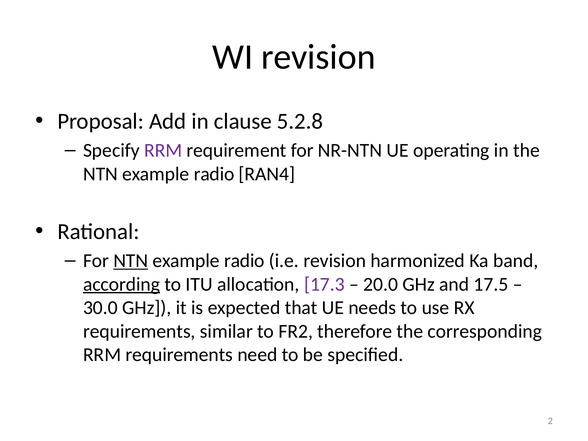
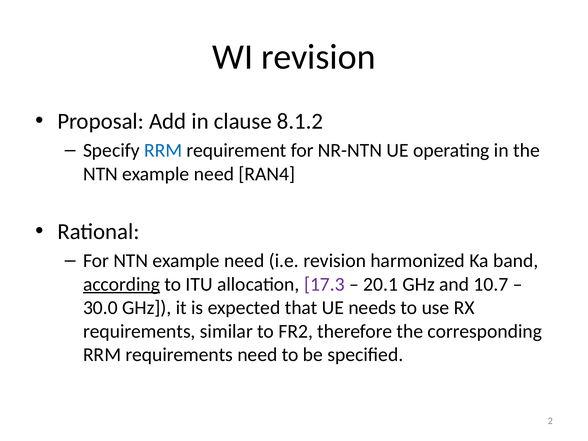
5.2.8: 5.2.8 -> 8.1.2
RRM at (163, 150) colour: purple -> blue
radio at (214, 174): radio -> need
NTN at (131, 261) underline: present -> none
radio at (244, 261): radio -> need
20.0: 20.0 -> 20.1
17.5: 17.5 -> 10.7
